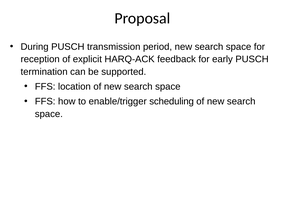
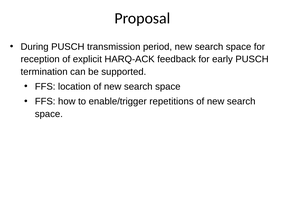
scheduling: scheduling -> repetitions
